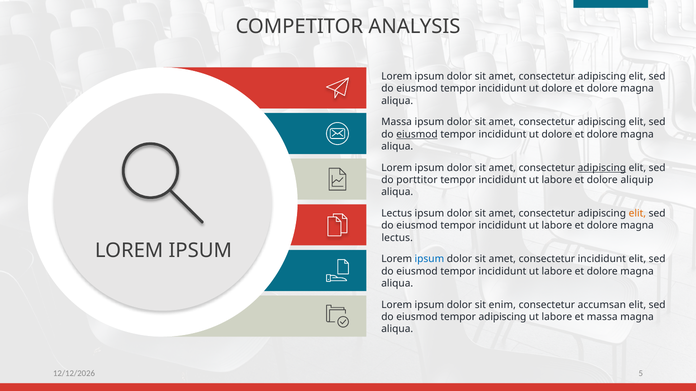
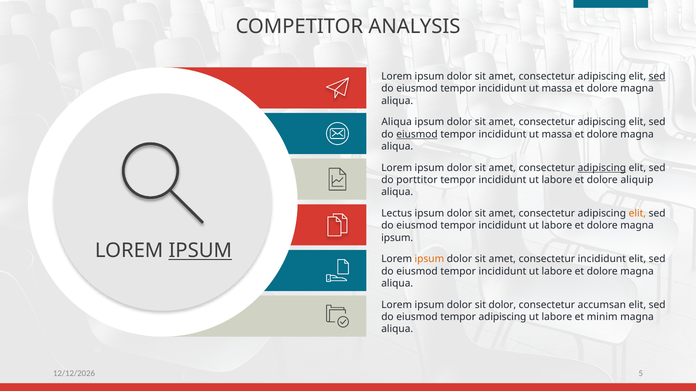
sed at (657, 76) underline: none -> present
dolore at (557, 89): dolore -> massa
Massa at (397, 122): Massa -> Aliqua
dolore at (557, 134): dolore -> massa
lectus at (397, 238): lectus -> ipsum
IPSUM at (200, 251) underline: none -> present
ipsum at (429, 259) colour: blue -> orange
sit enim: enim -> dolor
et massa: massa -> minim
